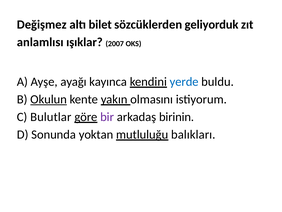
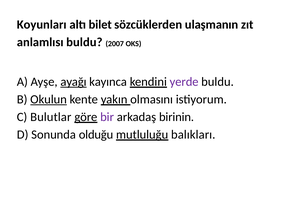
Değişmez: Değişmez -> Koyunları
geliyorduk: geliyorduk -> ulaşmanın
anlamlısı ışıklar: ışıklar -> buldu
ayağı underline: none -> present
yerde colour: blue -> purple
yoktan: yoktan -> olduğu
